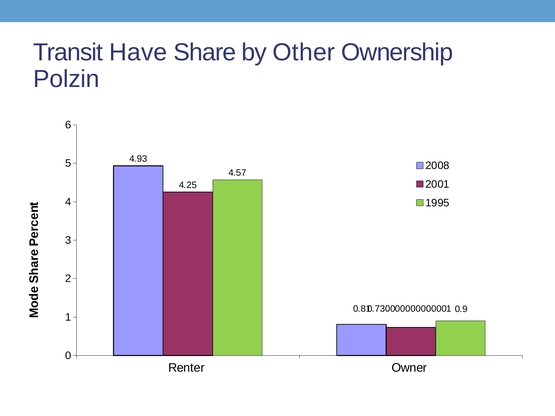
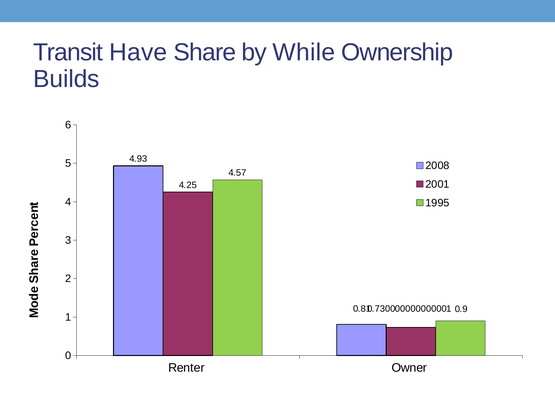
Other: Other -> While
Polzin: Polzin -> Builds
